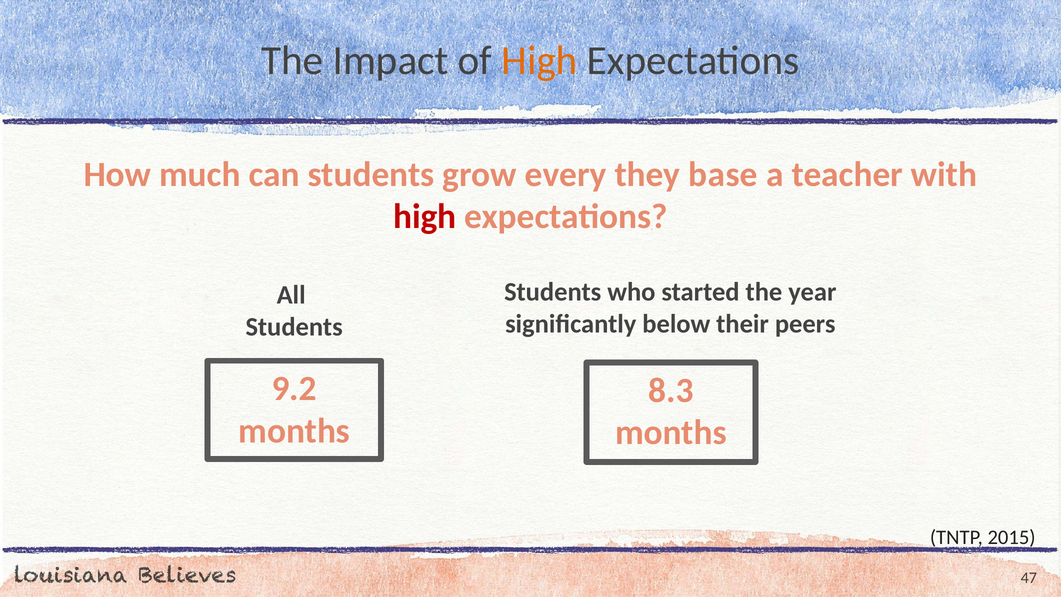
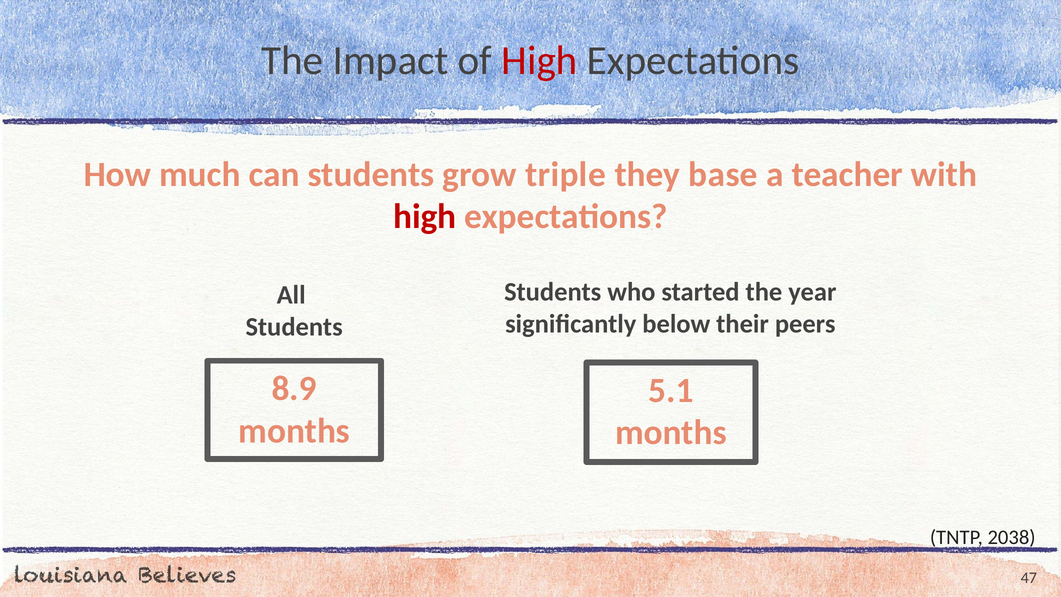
High at (539, 61) colour: orange -> red
every: every -> triple
9.2: 9.2 -> 8.9
8.3: 8.3 -> 5.1
2015: 2015 -> 2038
